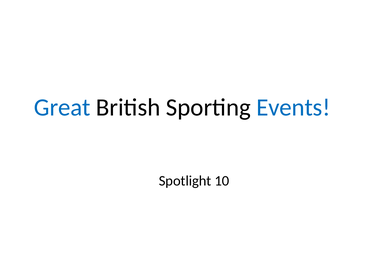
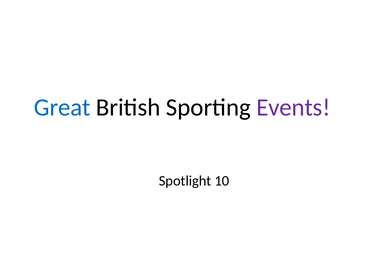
Events colour: blue -> purple
